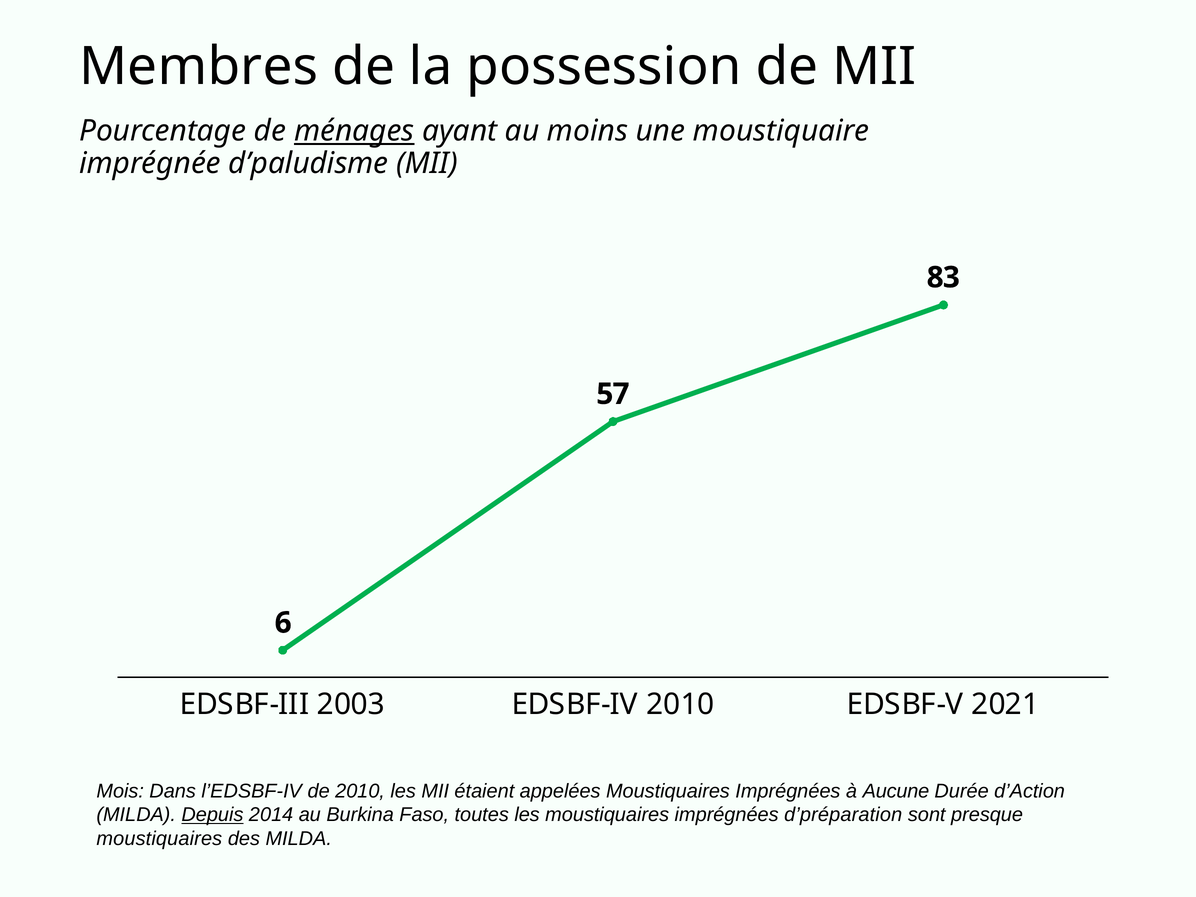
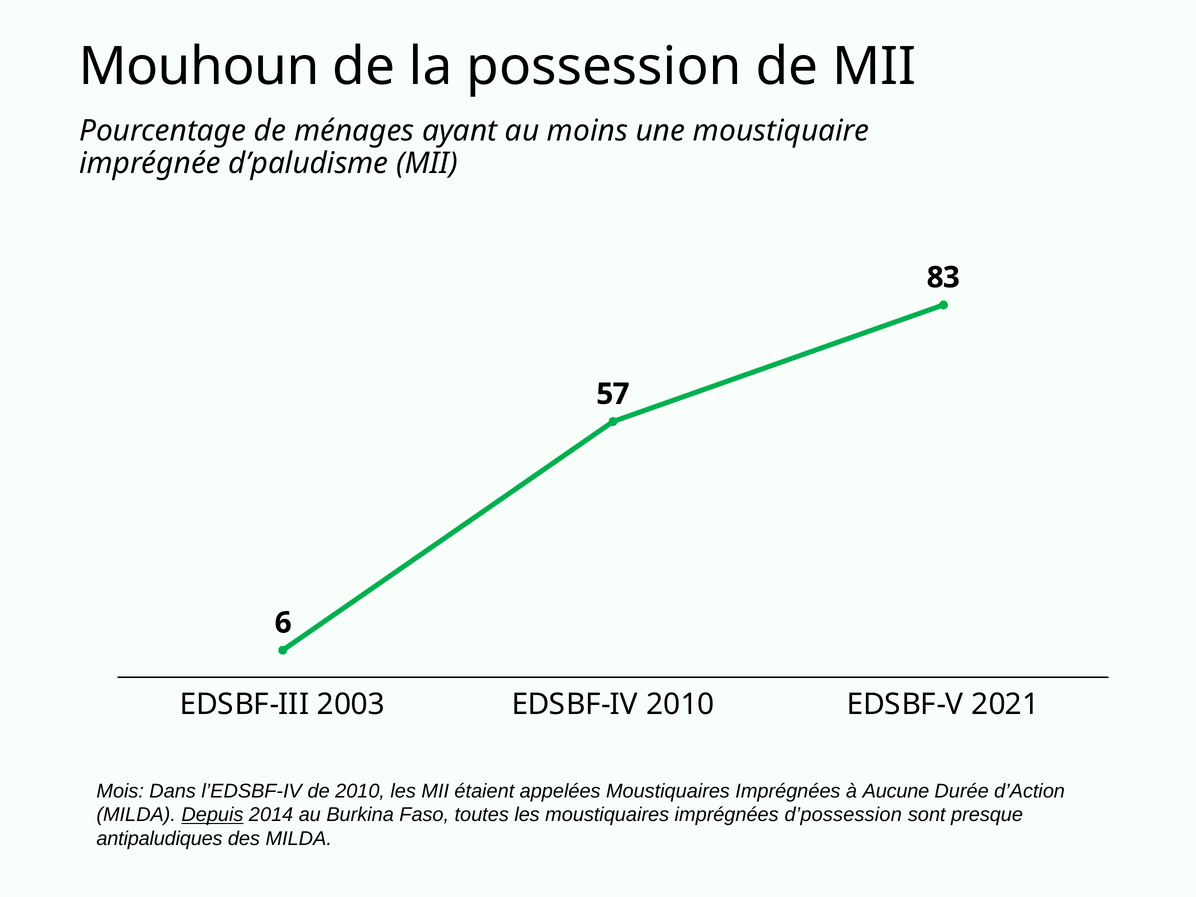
Membres: Membres -> Mouhoun
ménages underline: present -> none
d’préparation: d’préparation -> d’possession
moustiquaires at (159, 839): moustiquaires -> antipaludiques
